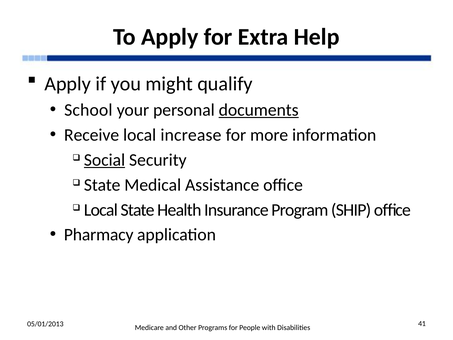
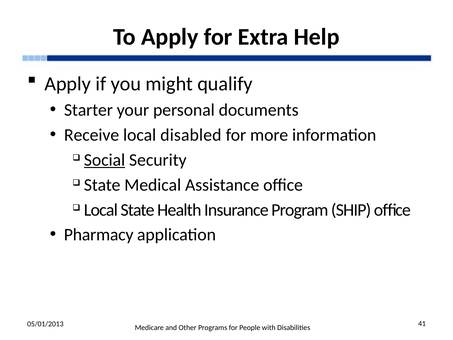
School: School -> Starter
documents underline: present -> none
increase: increase -> disabled
